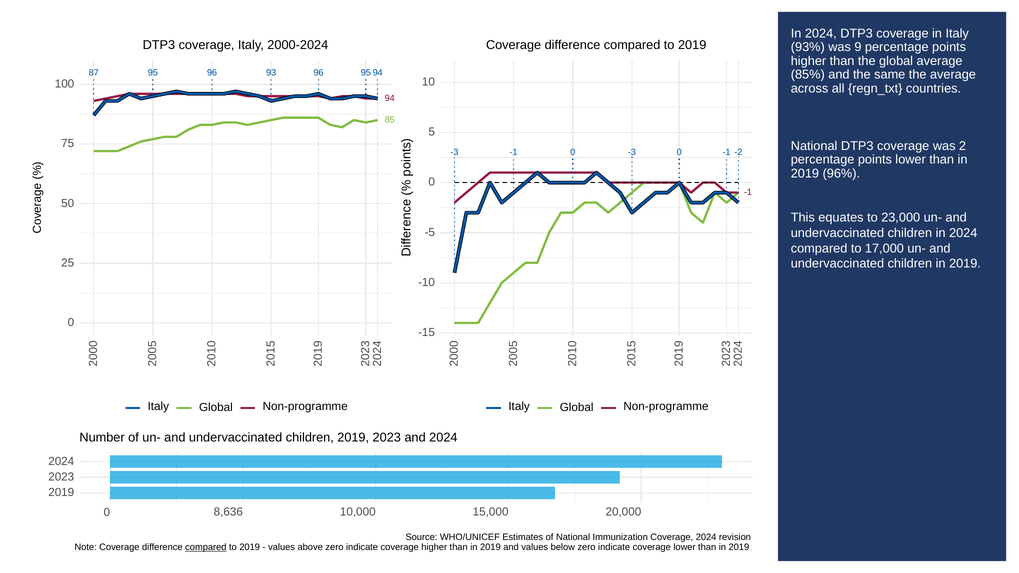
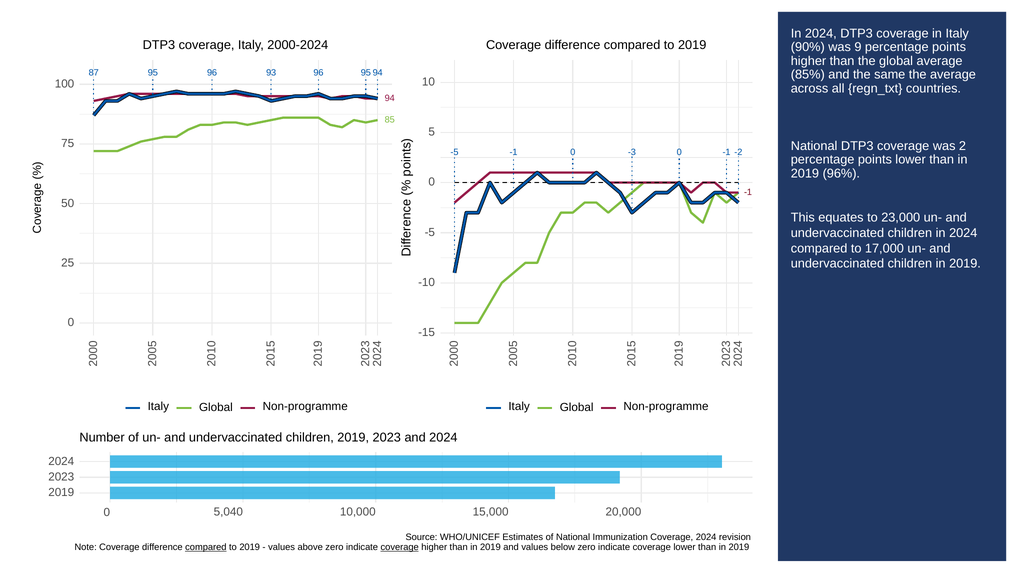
93%: 93% -> 90%
-3 at (454, 152): -3 -> -5
8,636: 8,636 -> 5,040
coverage at (400, 547) underline: none -> present
